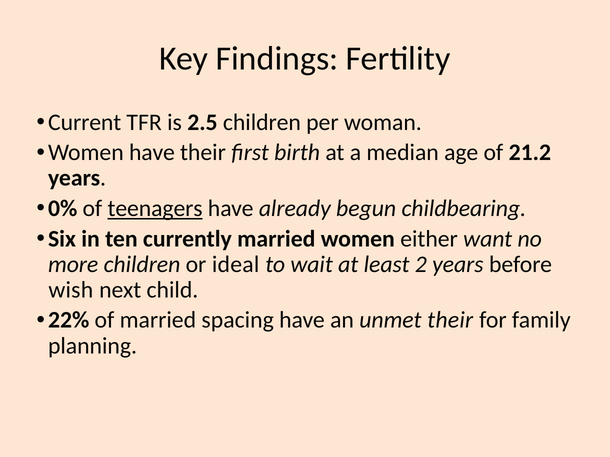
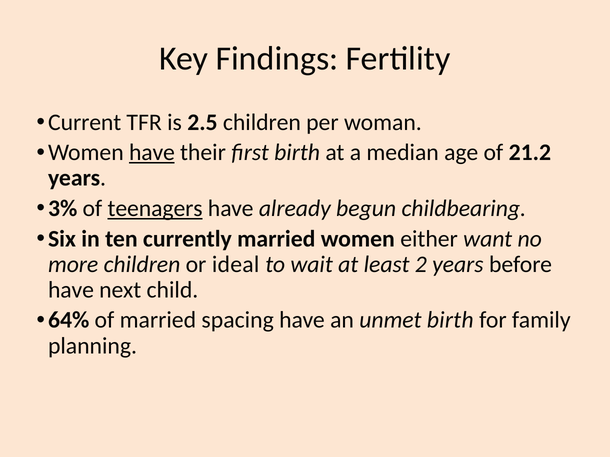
have at (152, 153) underline: none -> present
0%: 0% -> 3%
wish at (71, 290): wish -> have
22%: 22% -> 64%
unmet their: their -> birth
